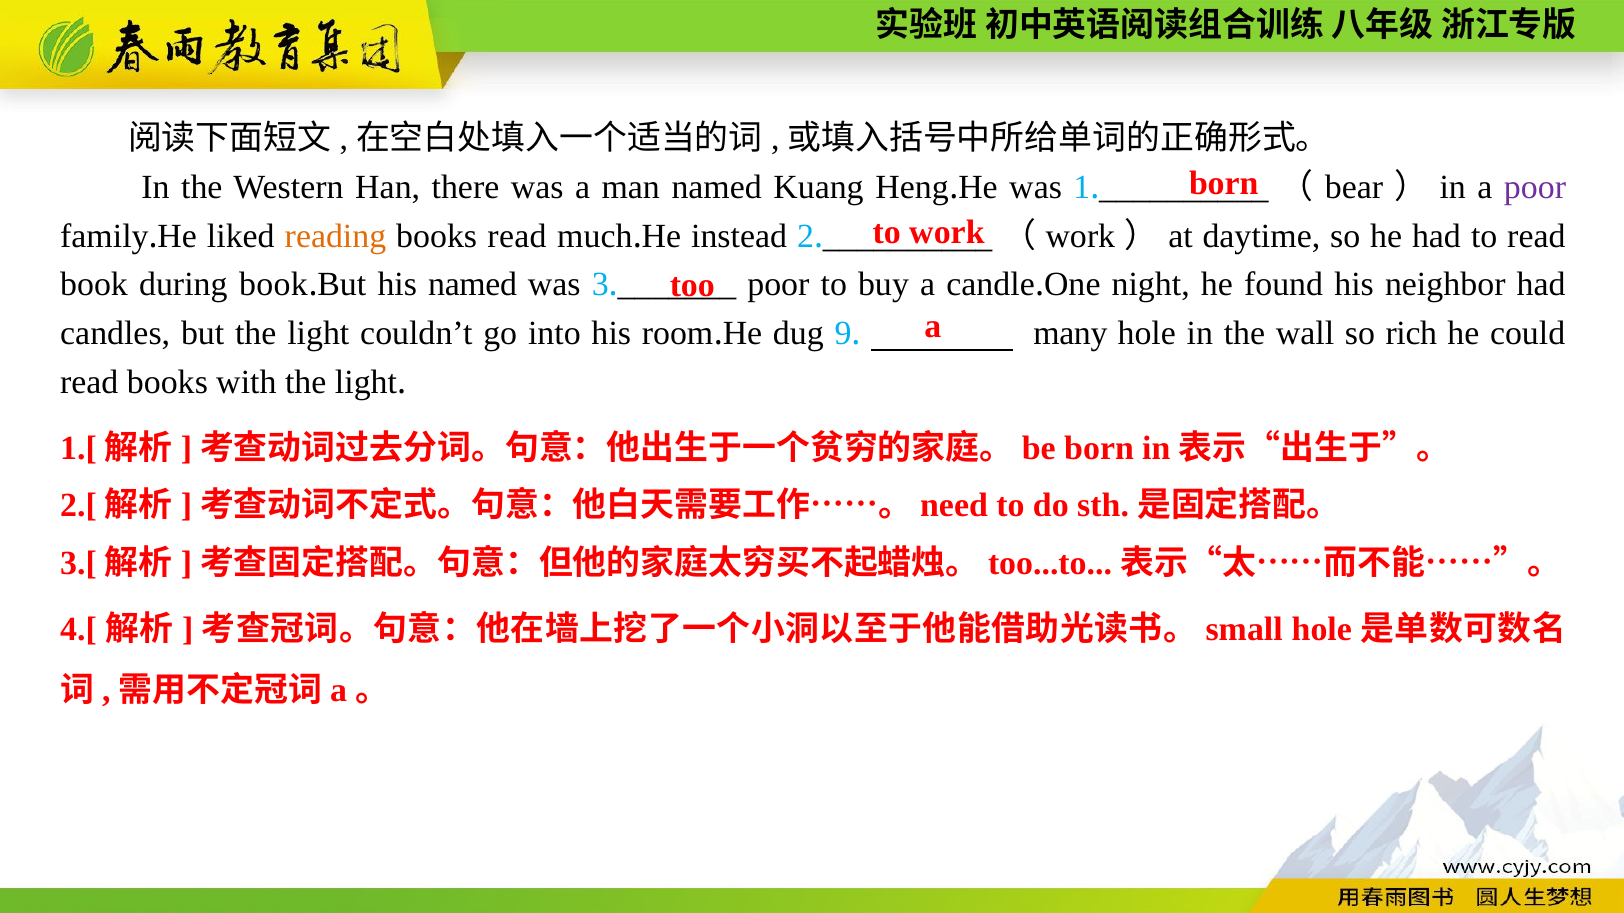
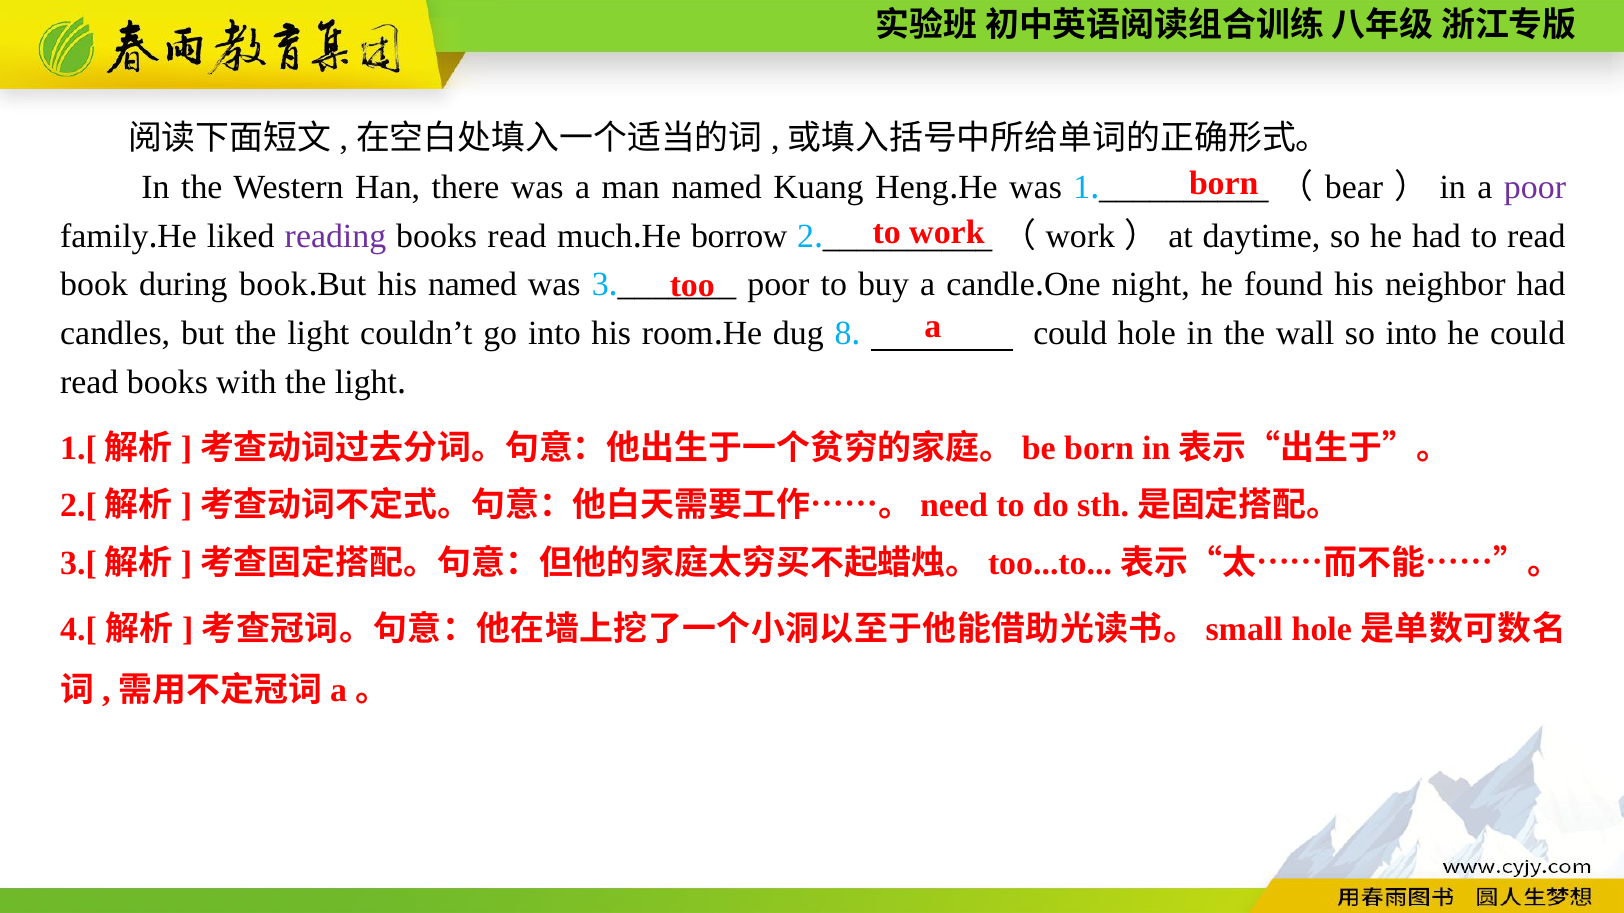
reading colour: orange -> purple
instead: instead -> borrow
9: 9 -> 8
many at (1070, 334): many -> could
so rich: rich -> into
